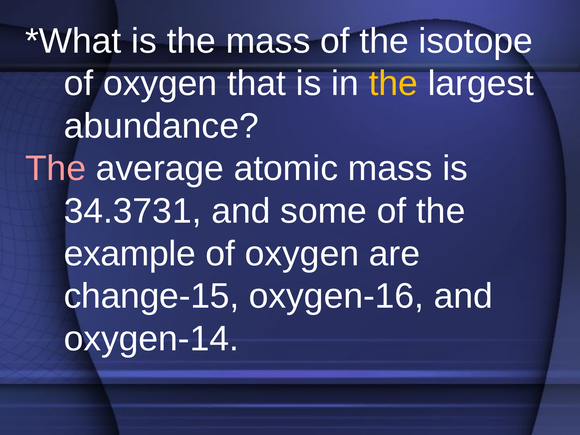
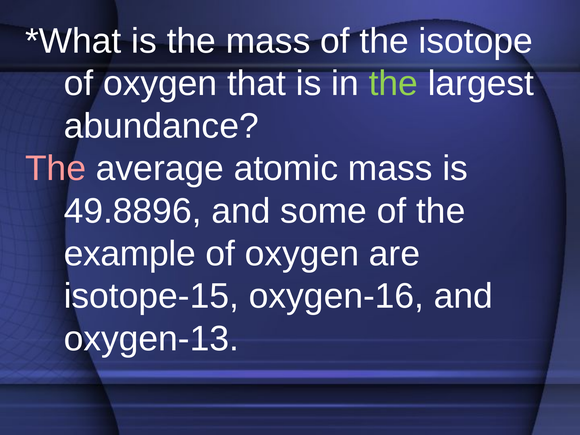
the at (393, 84) colour: yellow -> light green
34.3731: 34.3731 -> 49.8896
change-15: change-15 -> isotope-15
oxygen-14: oxygen-14 -> oxygen-13
